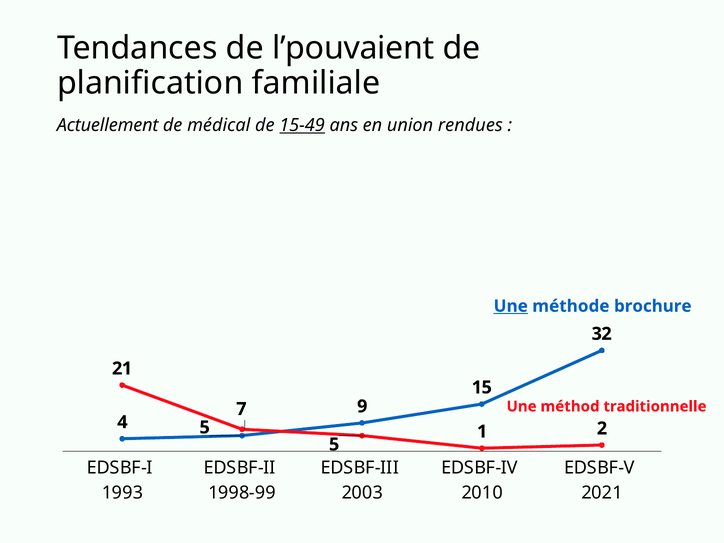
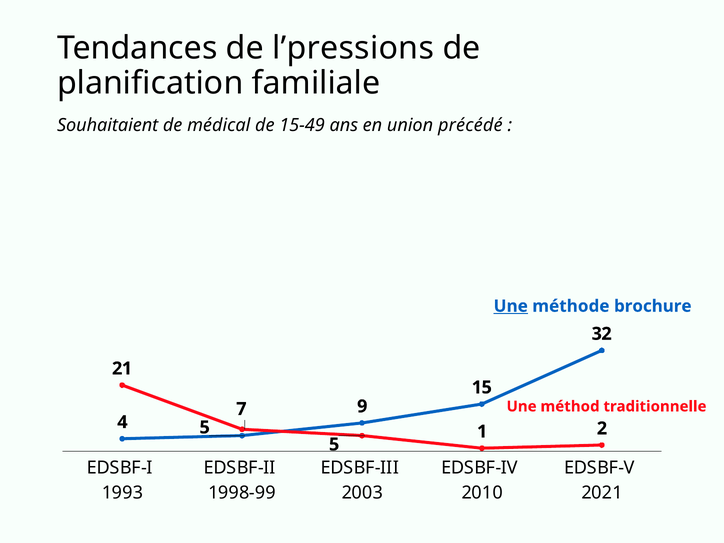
l’pouvaient: l’pouvaient -> l’pressions
Actuellement: Actuellement -> Souhaitaient
15-49 underline: present -> none
rendues: rendues -> précédé
